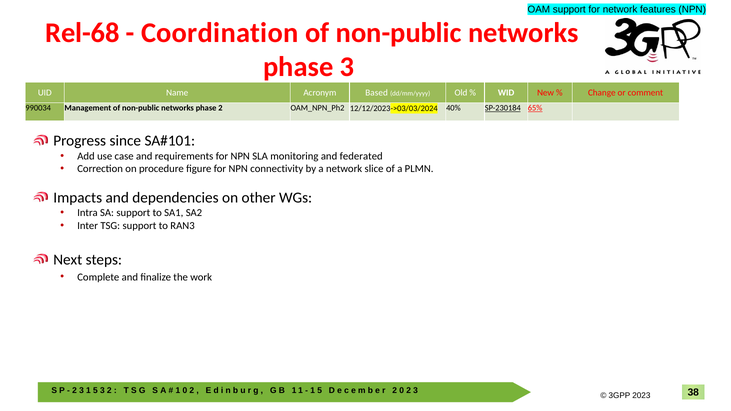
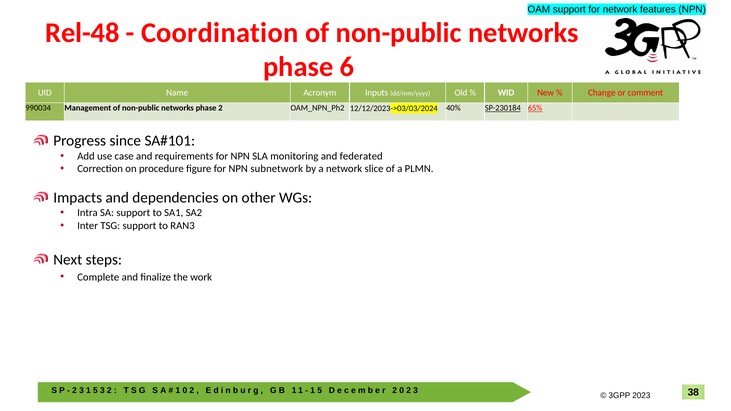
Rel-68: Rel-68 -> Rel-48
phase 3: 3 -> 6
Based: Based -> Inputs
connectivity: connectivity -> subnetwork
